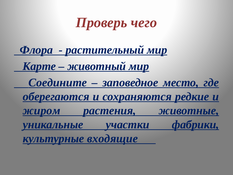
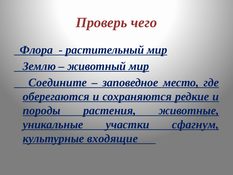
Карте: Карте -> Землю
жиром: жиром -> породы
фабрики: фабрики -> сфагнум
